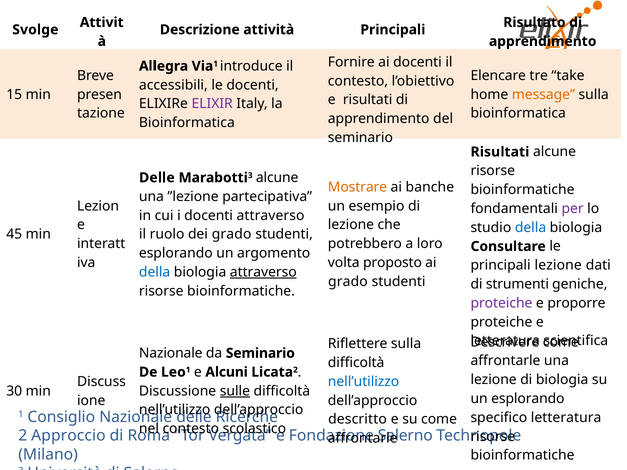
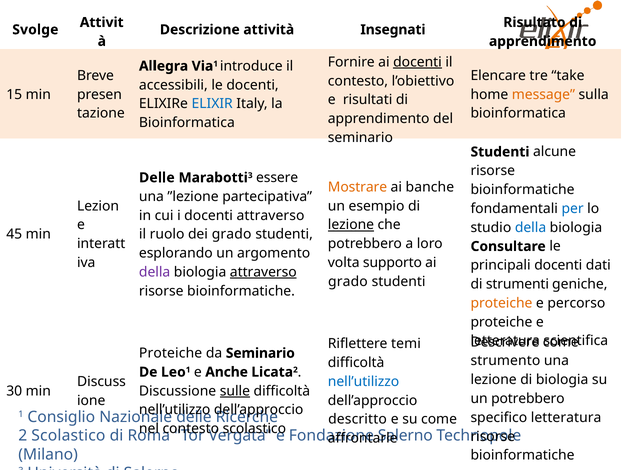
attività Principali: Principali -> Insegnati
docenti at (418, 62) underline: none -> present
ELIXIR colour: purple -> blue
Risultati at (500, 152): Risultati -> Studenti
Marabotti3 alcune: alcune -> essere
per colour: purple -> blue
lezione at (351, 225) underline: none -> present
proposto: proposto -> supporto
principali lezione: lezione -> docenti
della at (155, 272) colour: blue -> purple
proteiche at (501, 303) colour: purple -> orange
proporre: proporre -> percorso
Riflettere sulla: sulla -> temi
Nazionale at (171, 353): Nazionale -> Proteiche
affrontarle at (505, 361): affrontarle -> strumento
Alcuni: Alcuni -> Anche
un esplorando: esplorando -> potrebbero
2 Approccio: Approccio -> Scolastico
